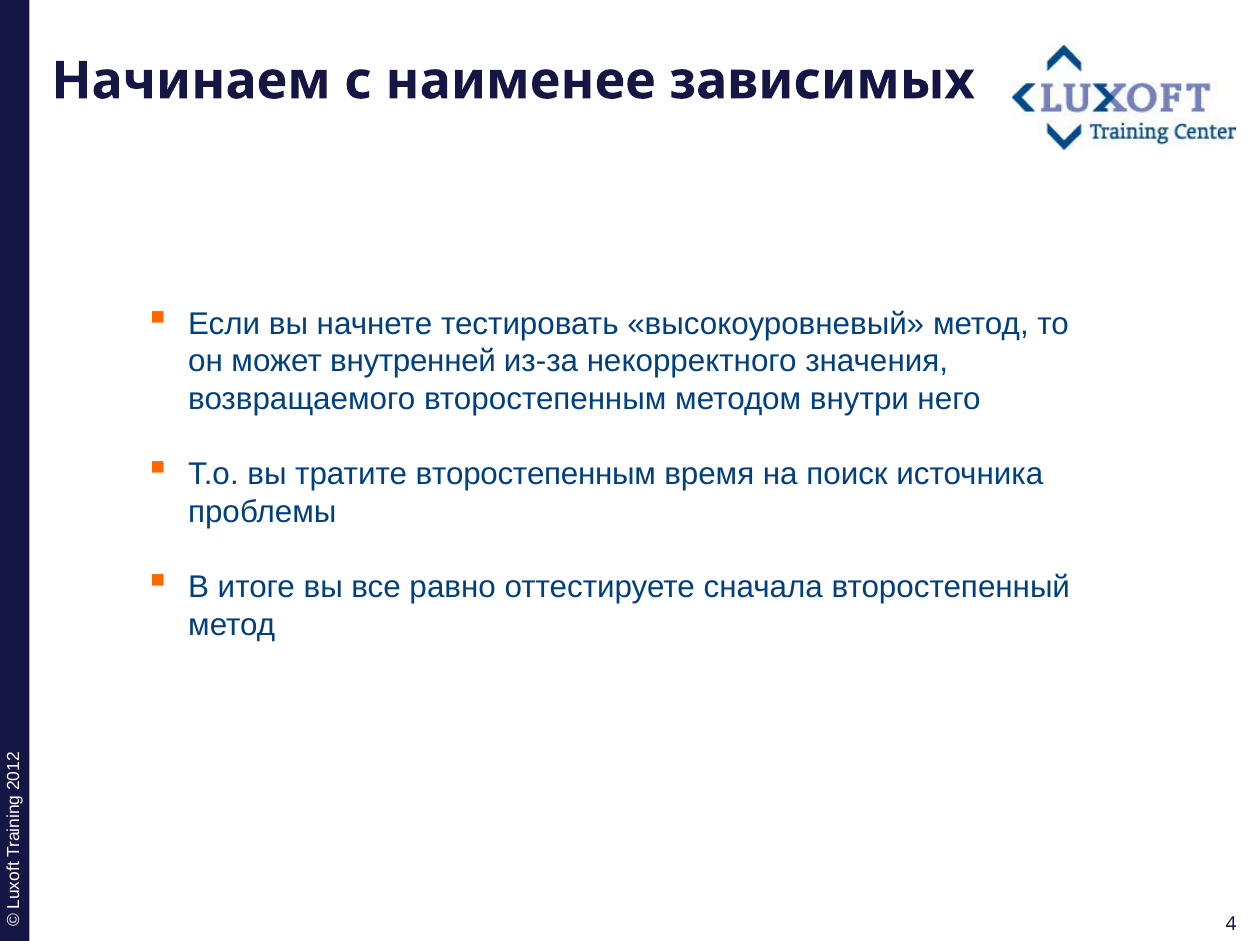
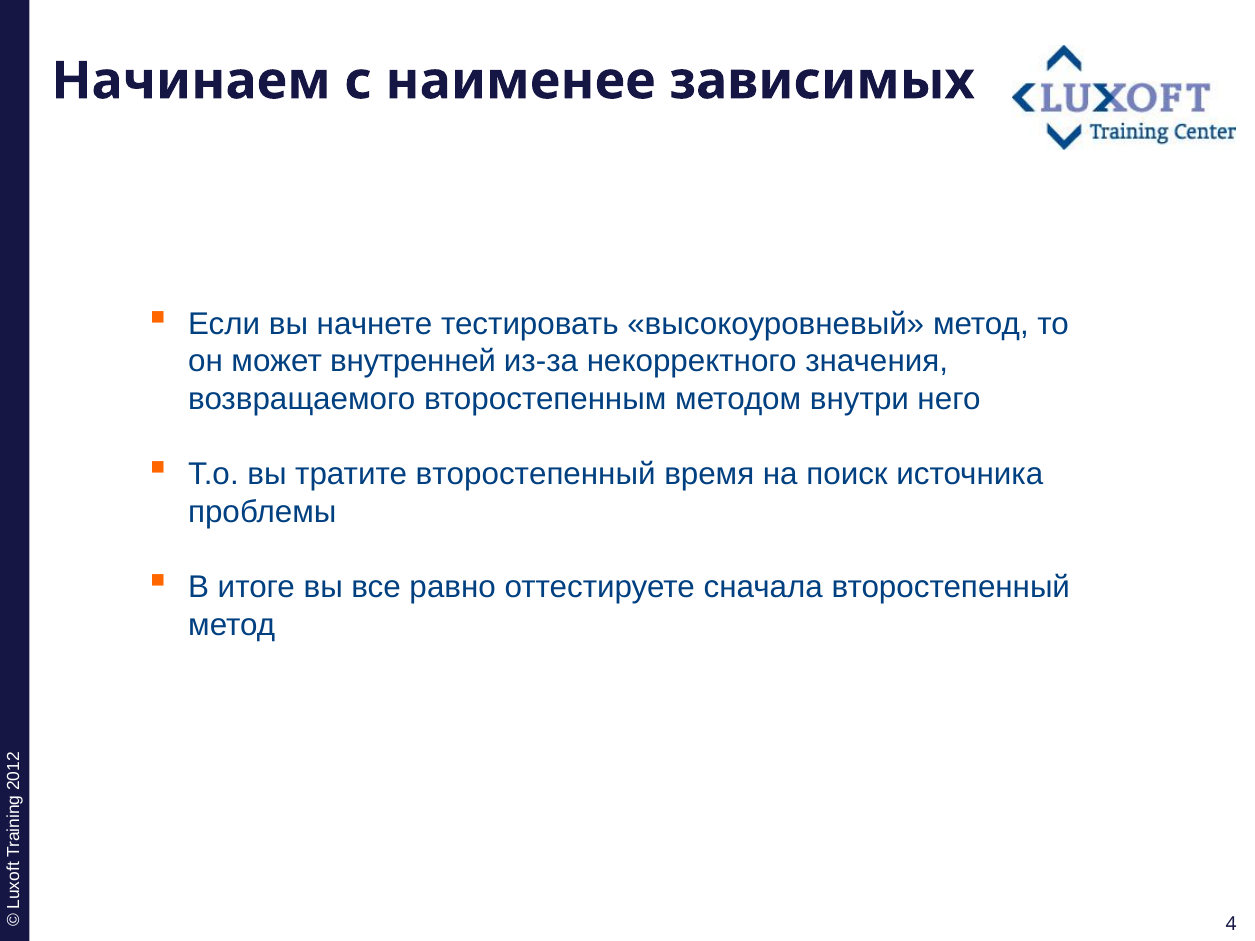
тратите второстепенным: второстепенным -> второстепенный
